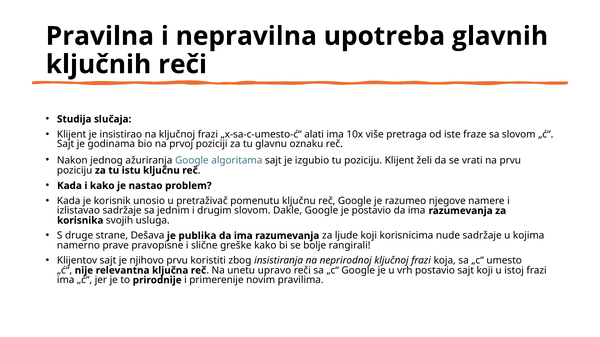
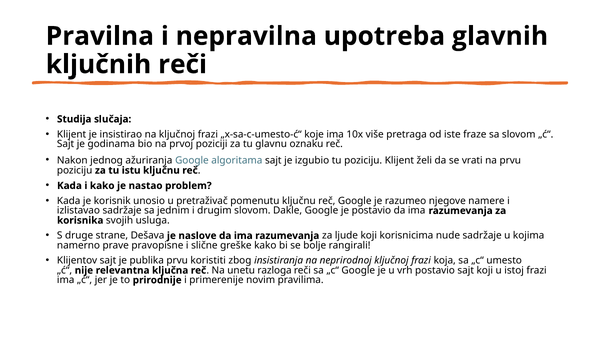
alati: alati -> koje
publika: publika -> naslove
njihovo: njihovo -> publika
upravo: upravo -> razloga
